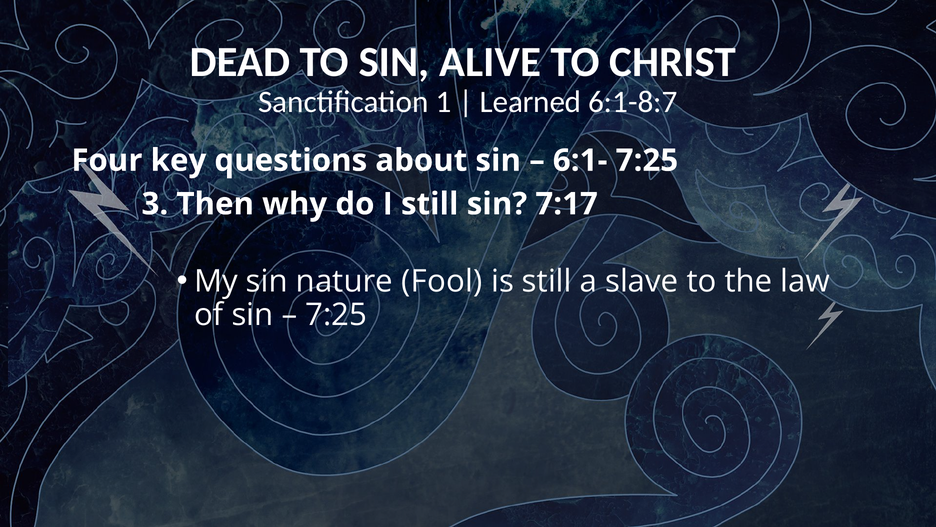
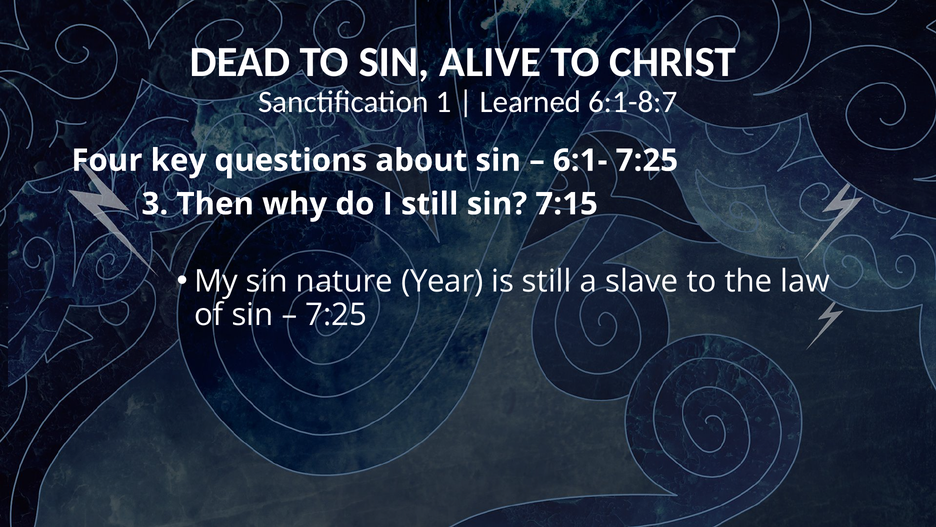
7:17: 7:17 -> 7:15
Fool: Fool -> Year
